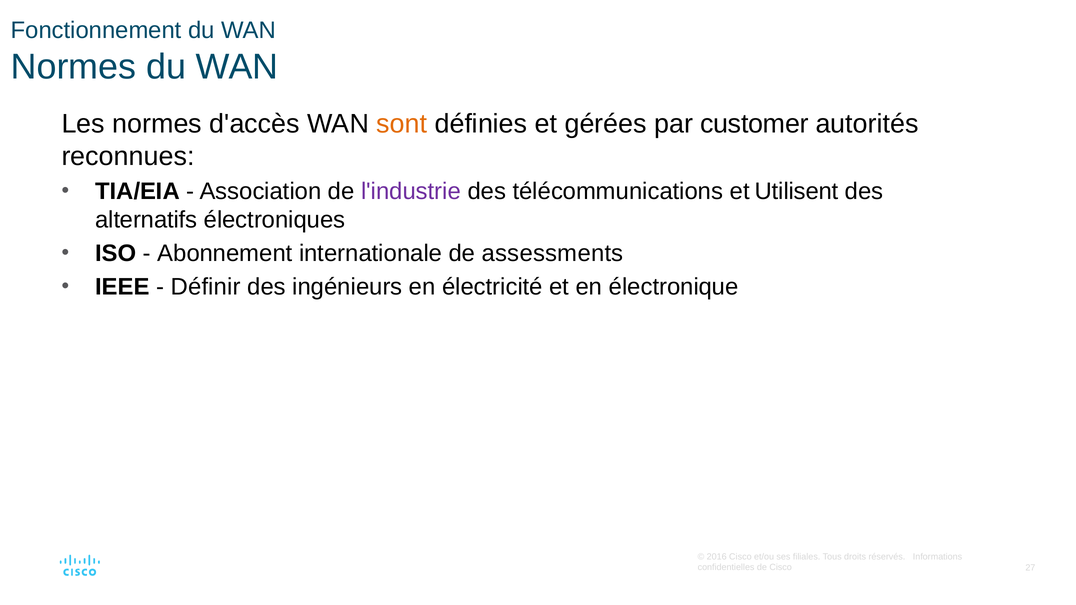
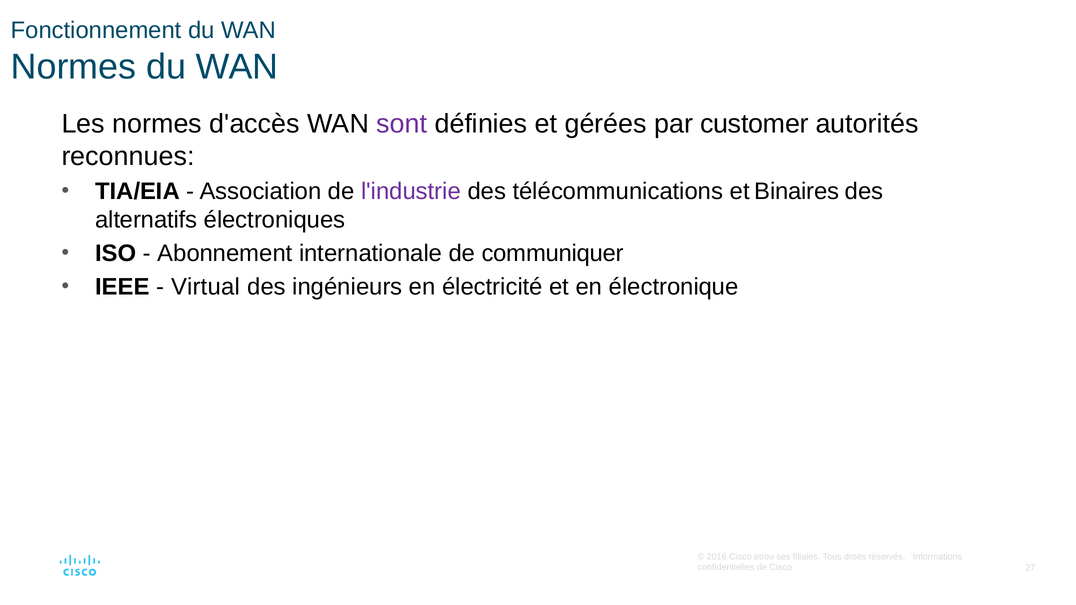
sont colour: orange -> purple
Utilisent: Utilisent -> Binaires
assessments: assessments -> communiquer
Définir: Définir -> Virtual
